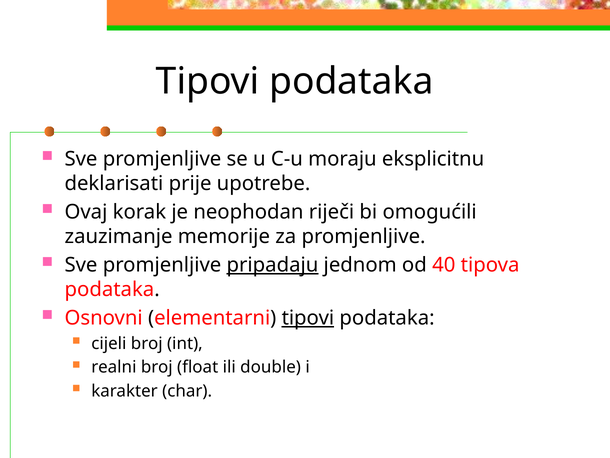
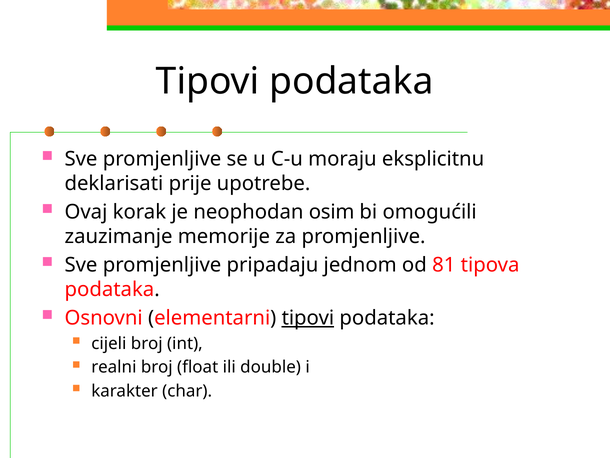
riječi: riječi -> osim
pripadaju underline: present -> none
40: 40 -> 81
